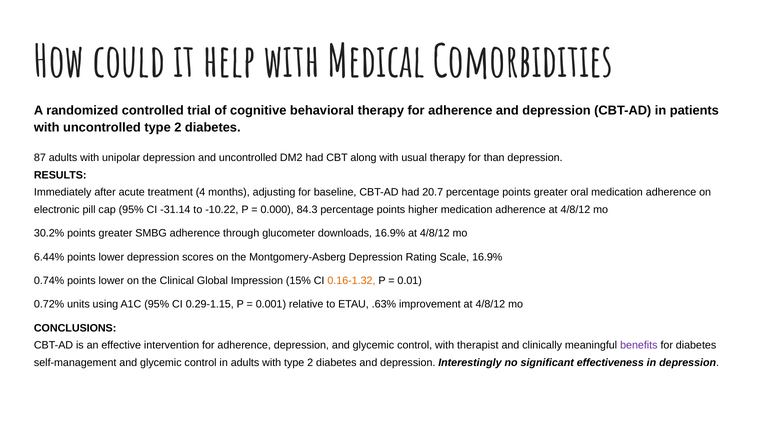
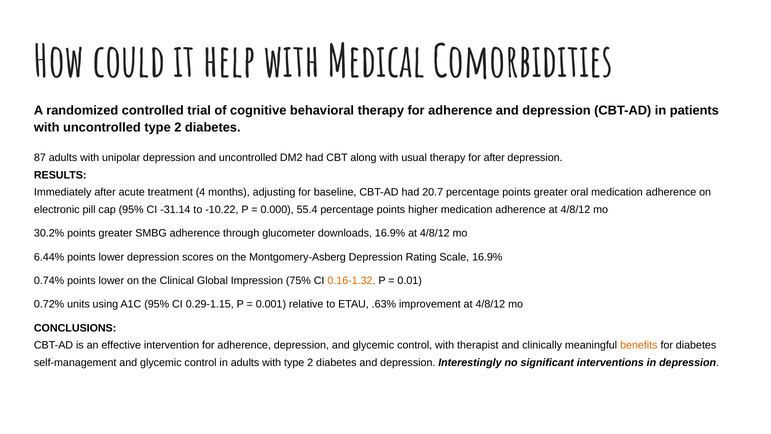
for than: than -> after
84.3: 84.3 -> 55.4
15%: 15% -> 75%
benefits colour: purple -> orange
effectiveness: effectiveness -> interventions
